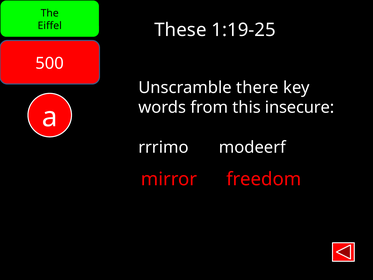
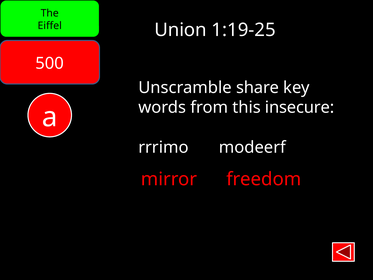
These: These -> Union
there: there -> share
